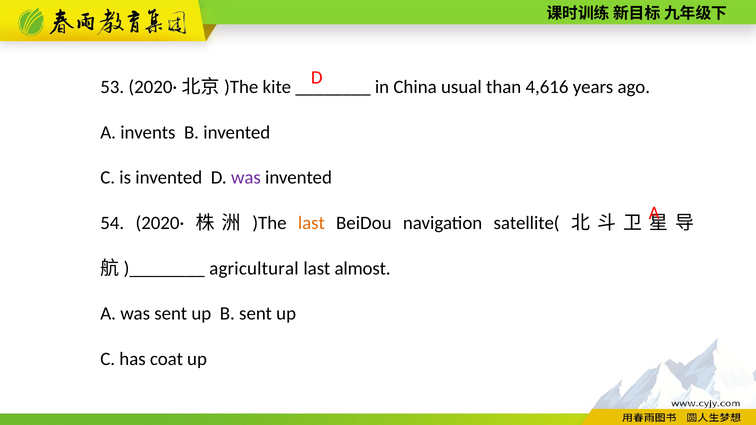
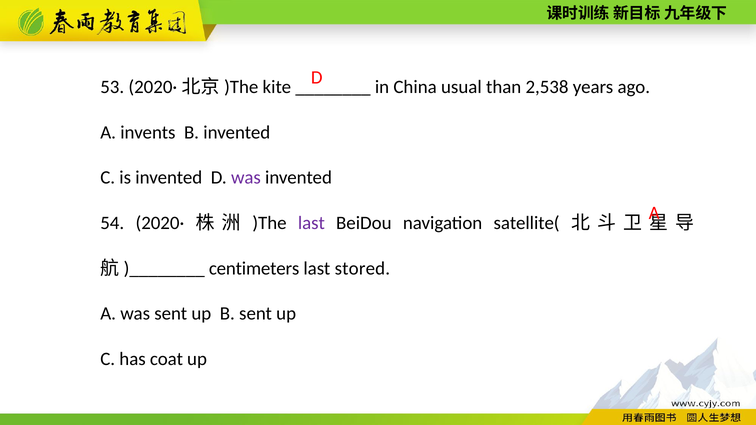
4,616: 4,616 -> 2,538
last at (311, 223) colour: orange -> purple
agricultural: agricultural -> centimeters
almost: almost -> stored
